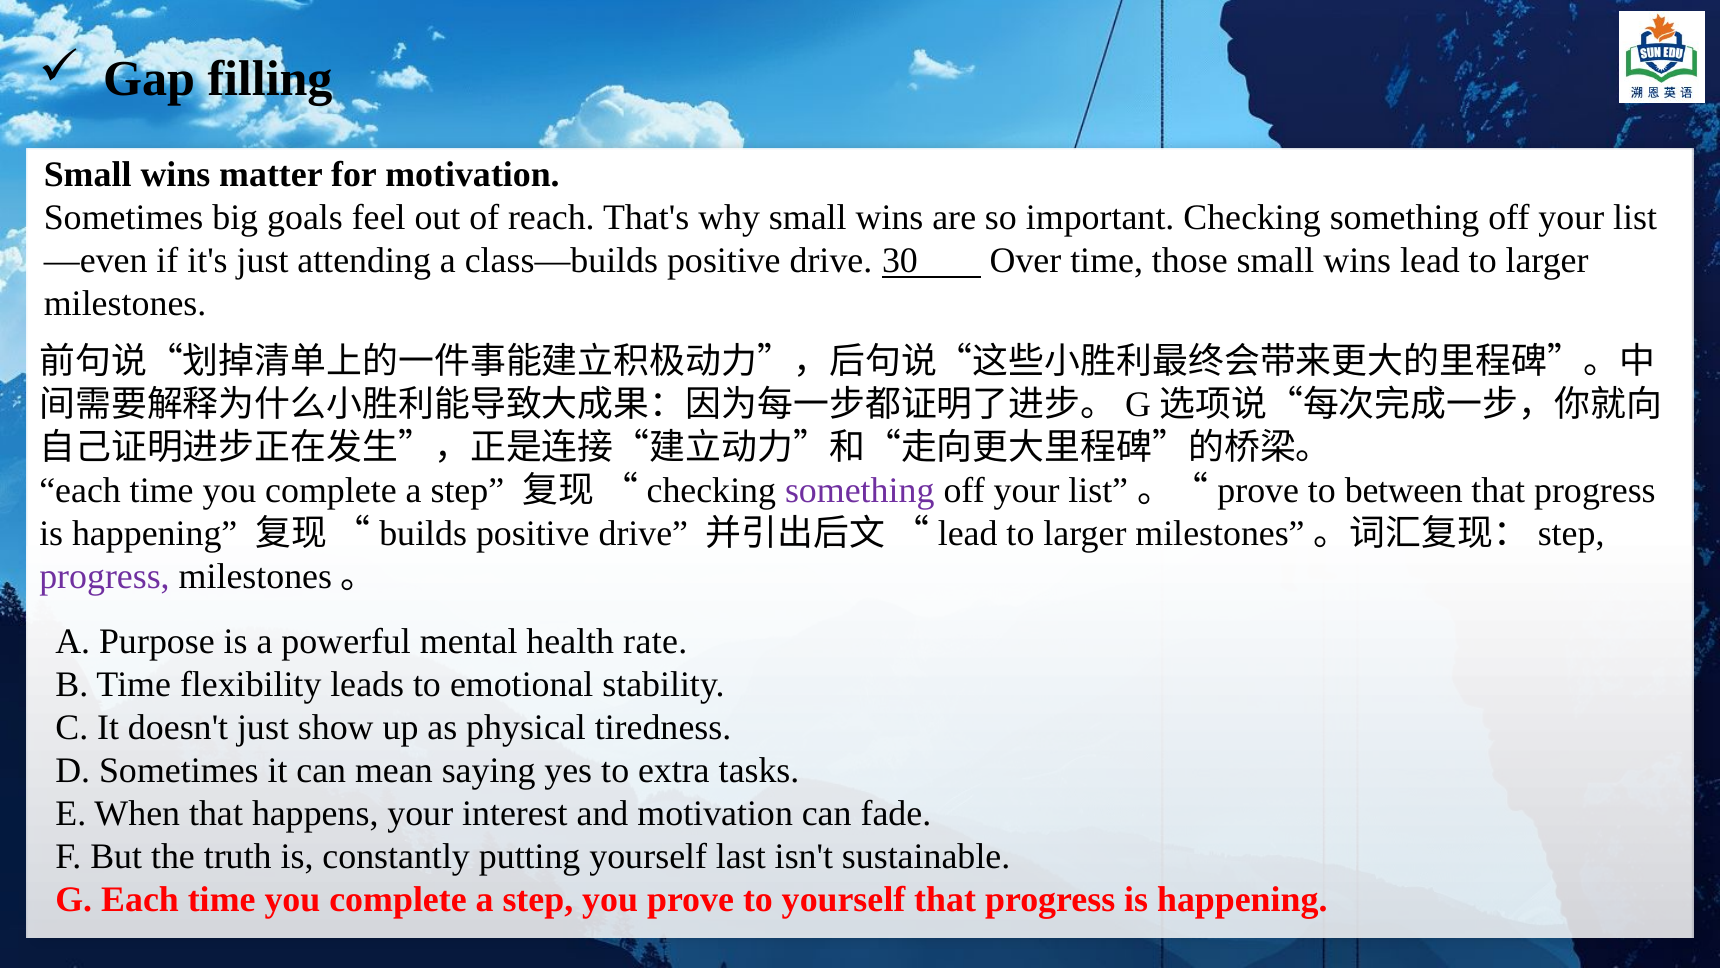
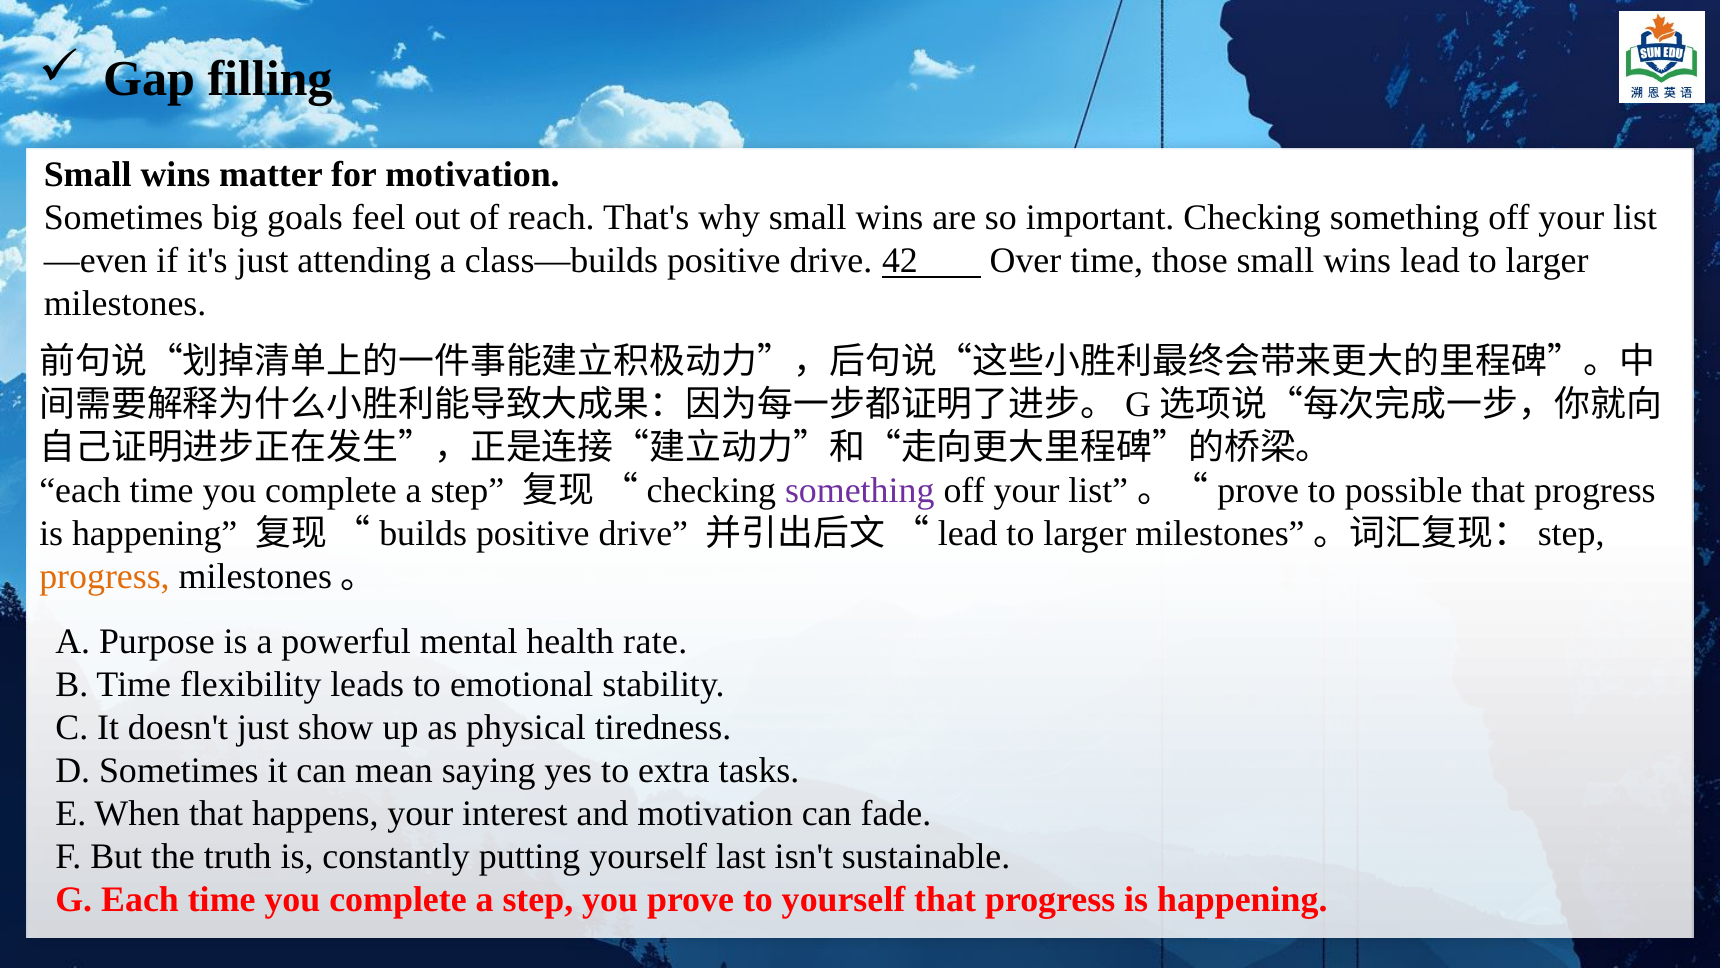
30: 30 -> 42
between: between -> possible
progress at (104, 577) colour: purple -> orange
